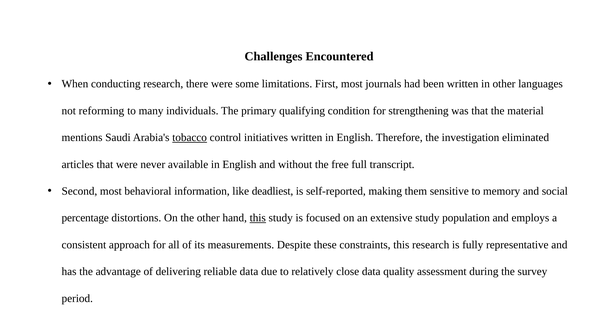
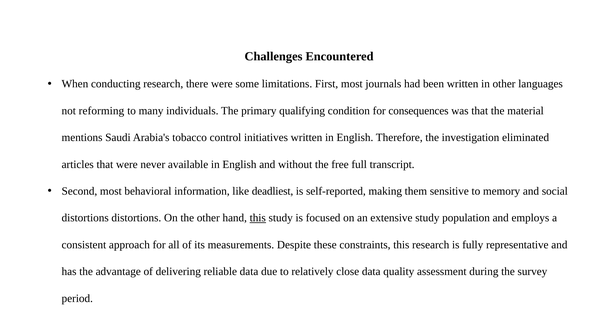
strengthening: strengthening -> consequences
tobacco underline: present -> none
percentage at (85, 218): percentage -> distortions
